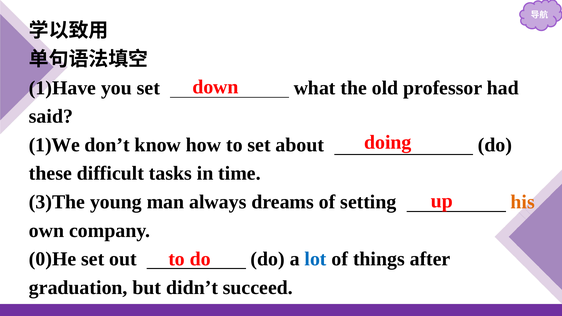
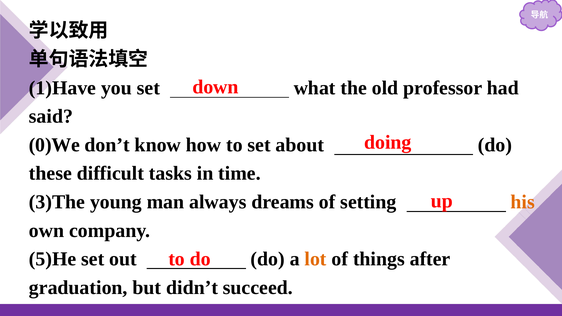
1)We: 1)We -> 0)We
0)He: 0)He -> 5)He
lot colour: blue -> orange
